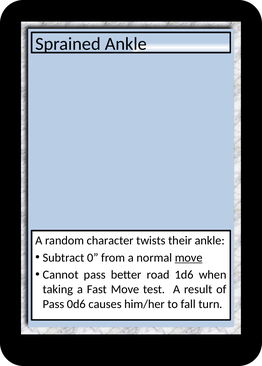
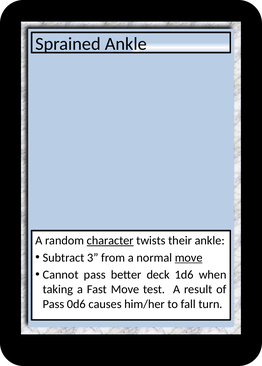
character underline: none -> present
0: 0 -> 3
road: road -> deck
